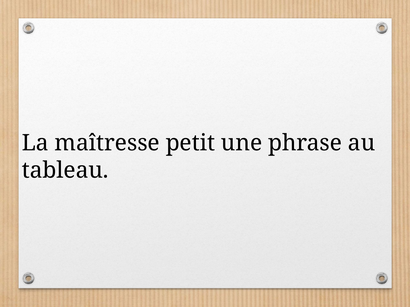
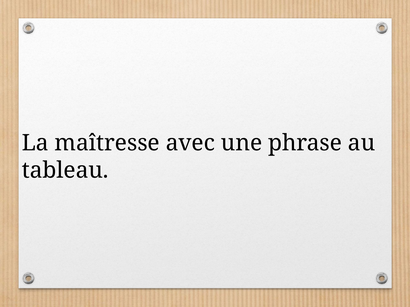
petit: petit -> avec
